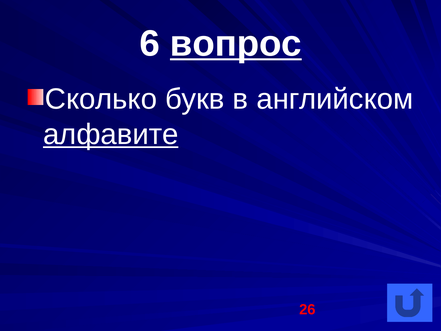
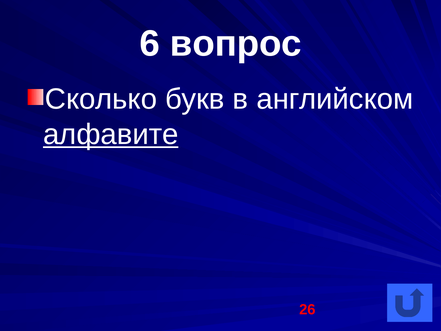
вопрос underline: present -> none
